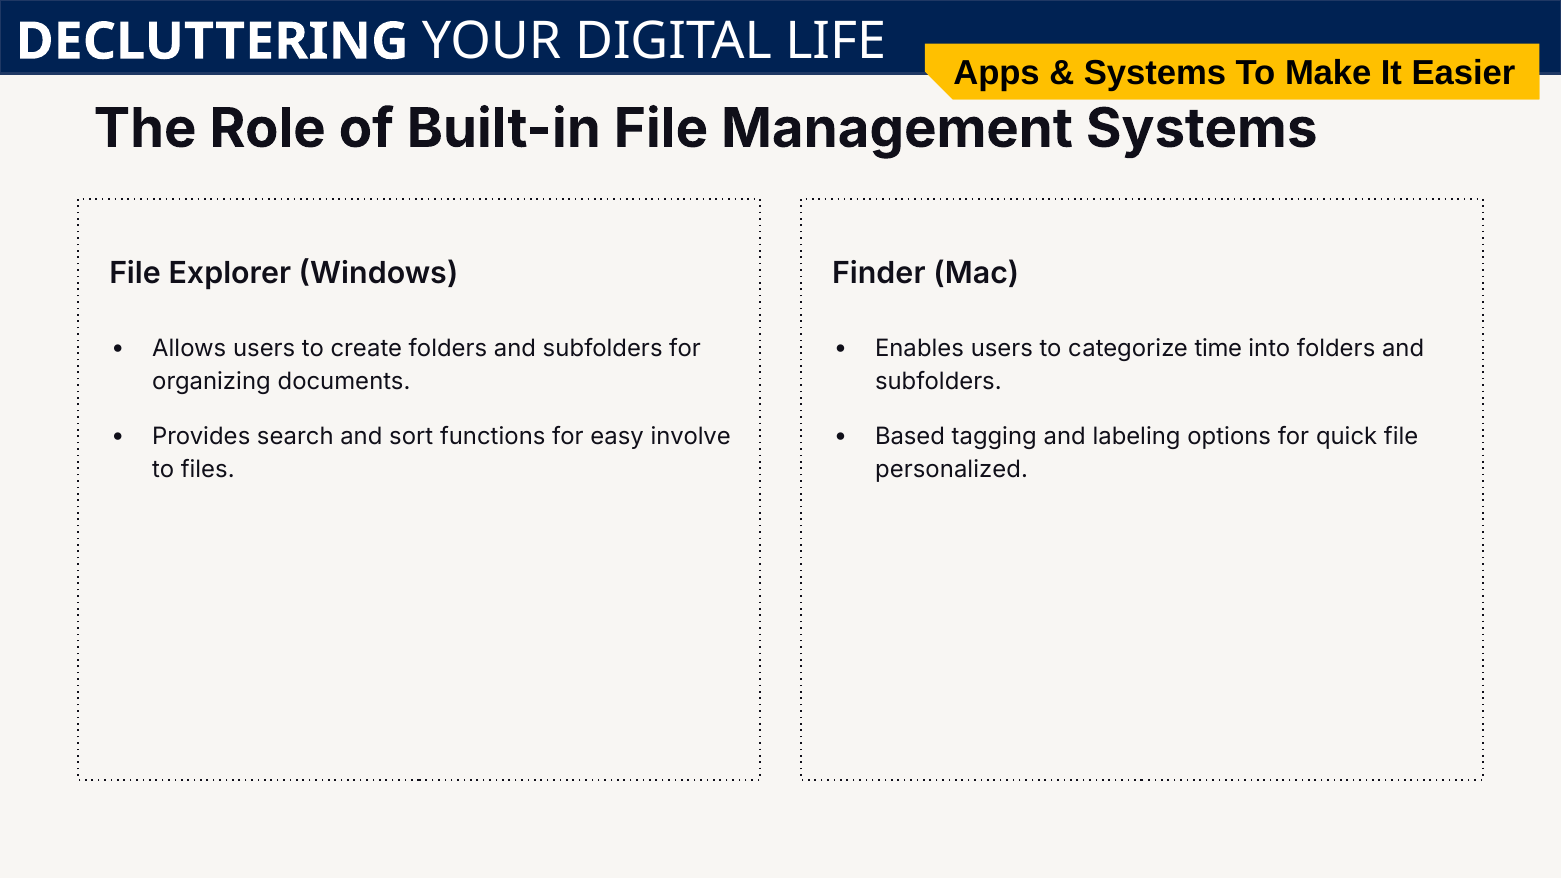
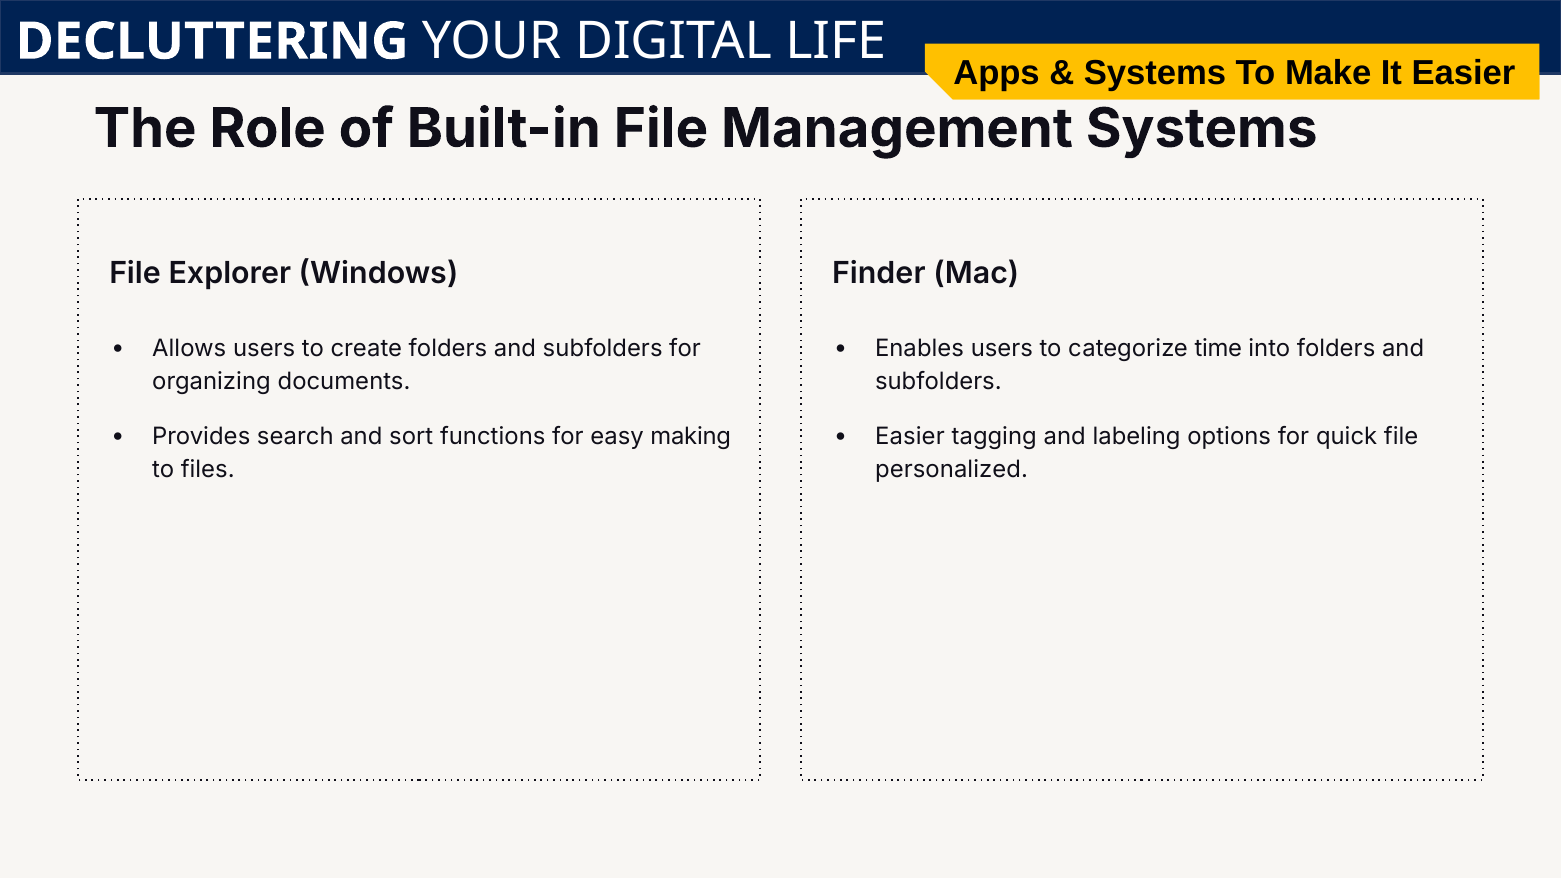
involve: involve -> making
Based at (910, 437): Based -> Easier
